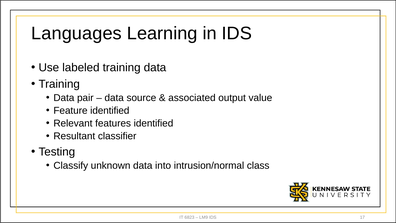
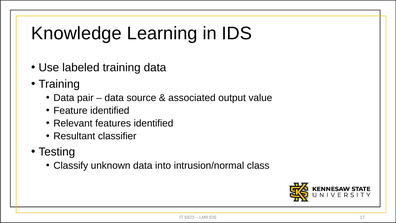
Languages: Languages -> Knowledge
